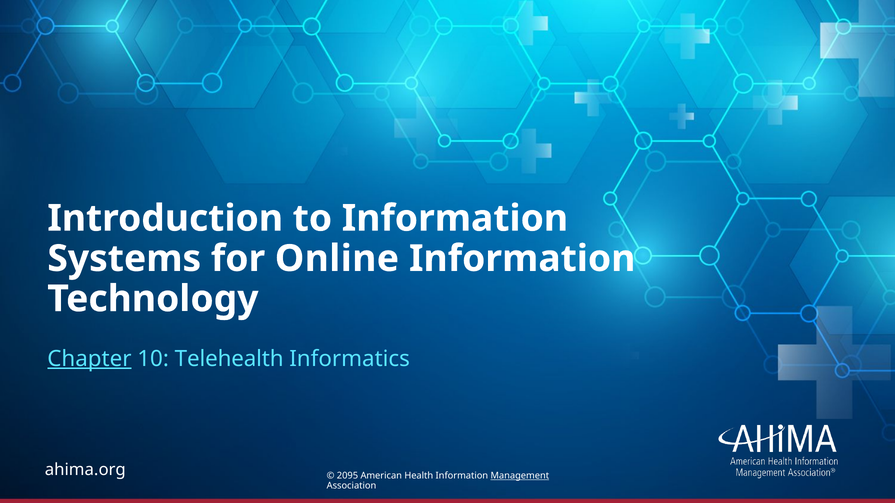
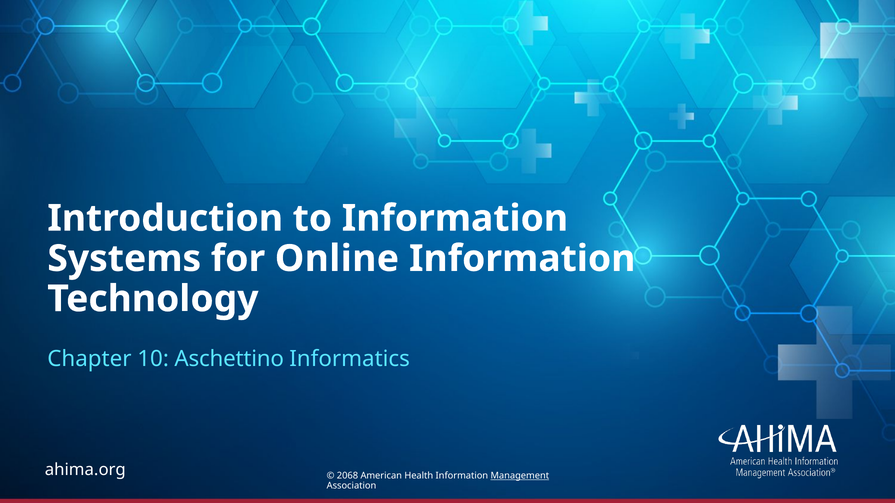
Chapter underline: present -> none
Telehealth: Telehealth -> Aschettino
2095: 2095 -> 2068
